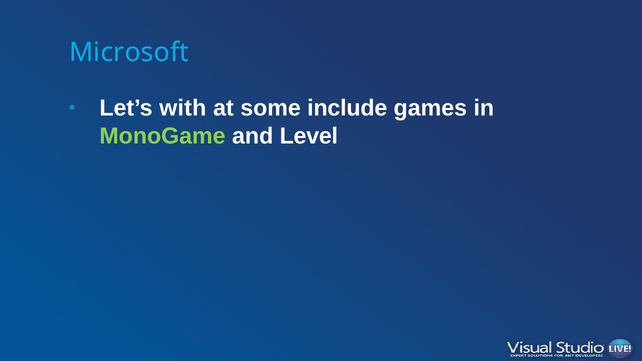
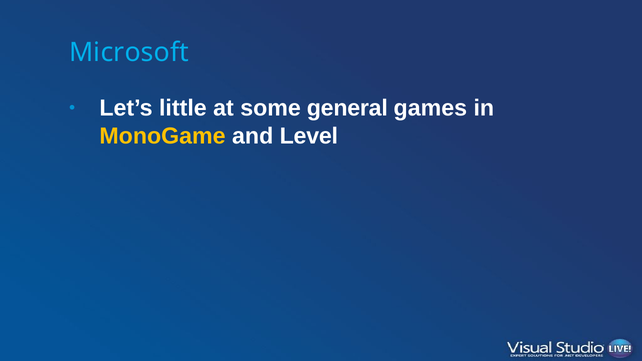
with: with -> little
include: include -> general
MonoGame colour: light green -> yellow
